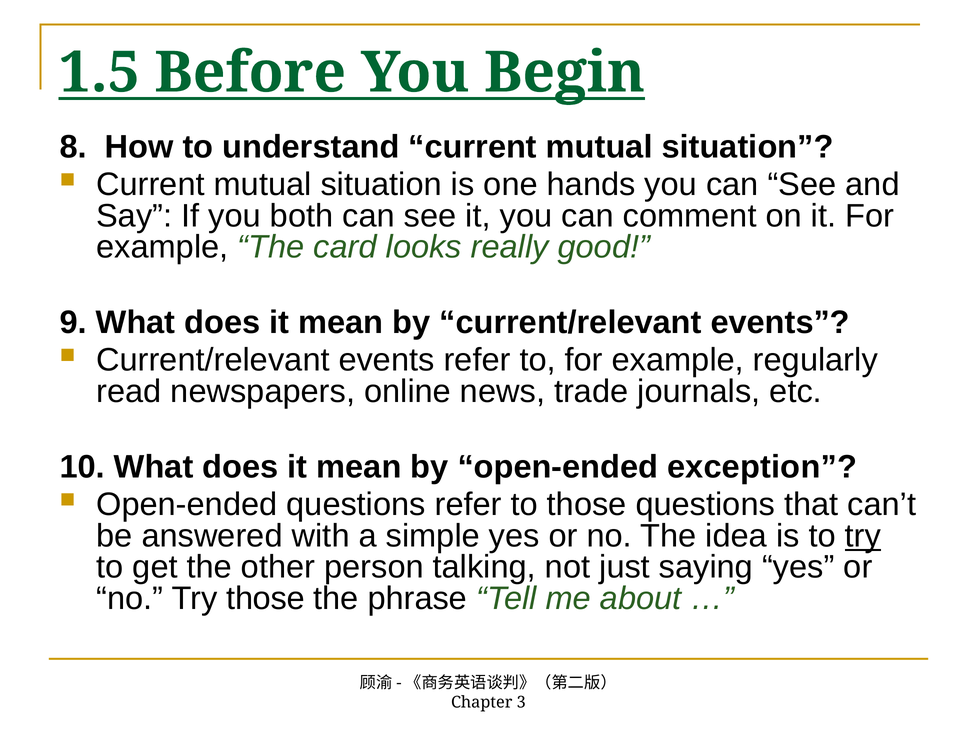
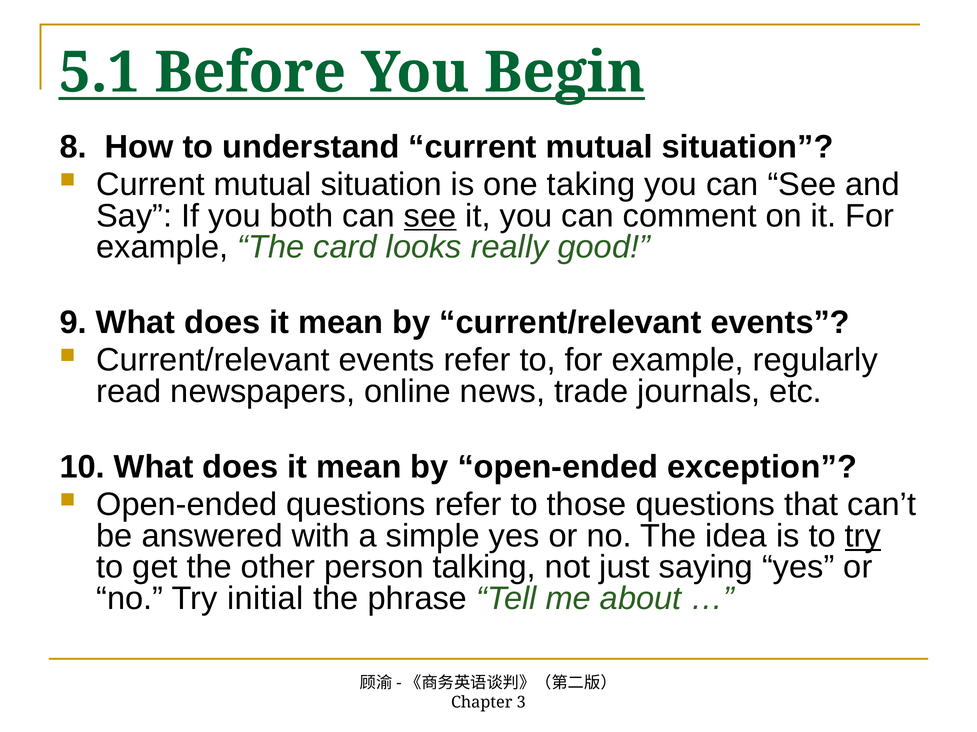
1.5: 1.5 -> 5.1
hands: hands -> taking
see at (430, 216) underline: none -> present
Try those: those -> initial
